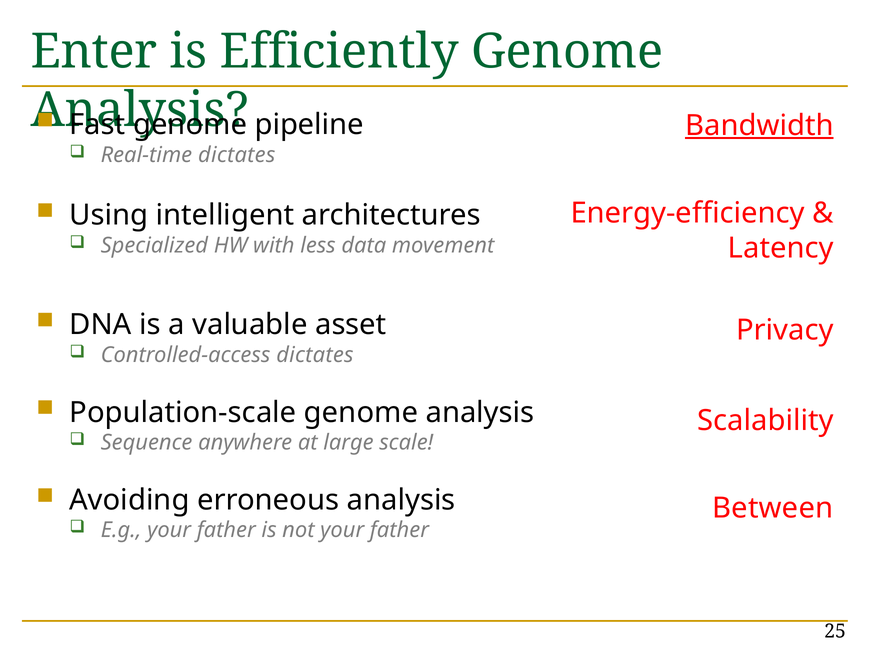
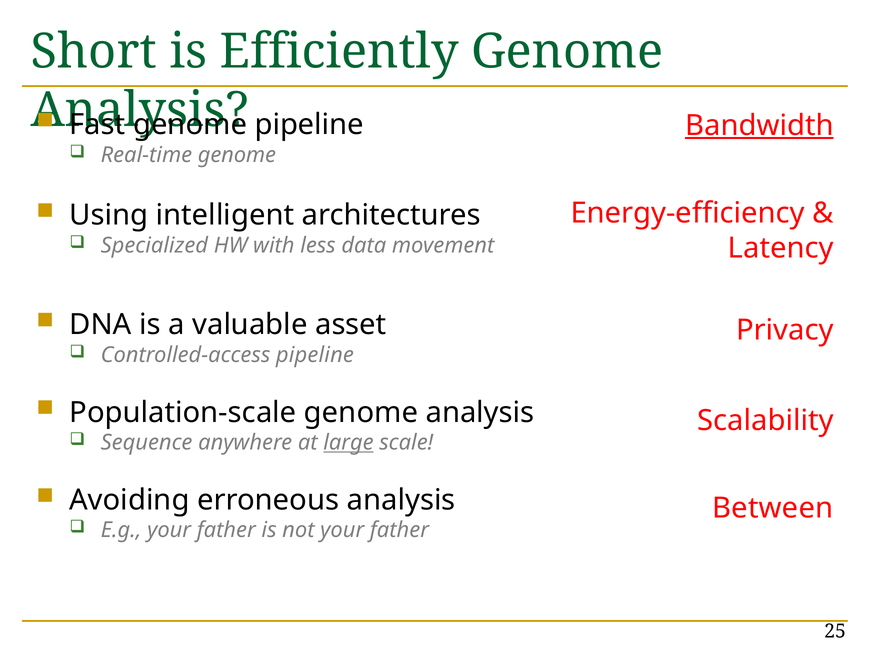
Enter: Enter -> Short
Real-time dictates: dictates -> genome
Controlled-access dictates: dictates -> pipeline
large underline: none -> present
